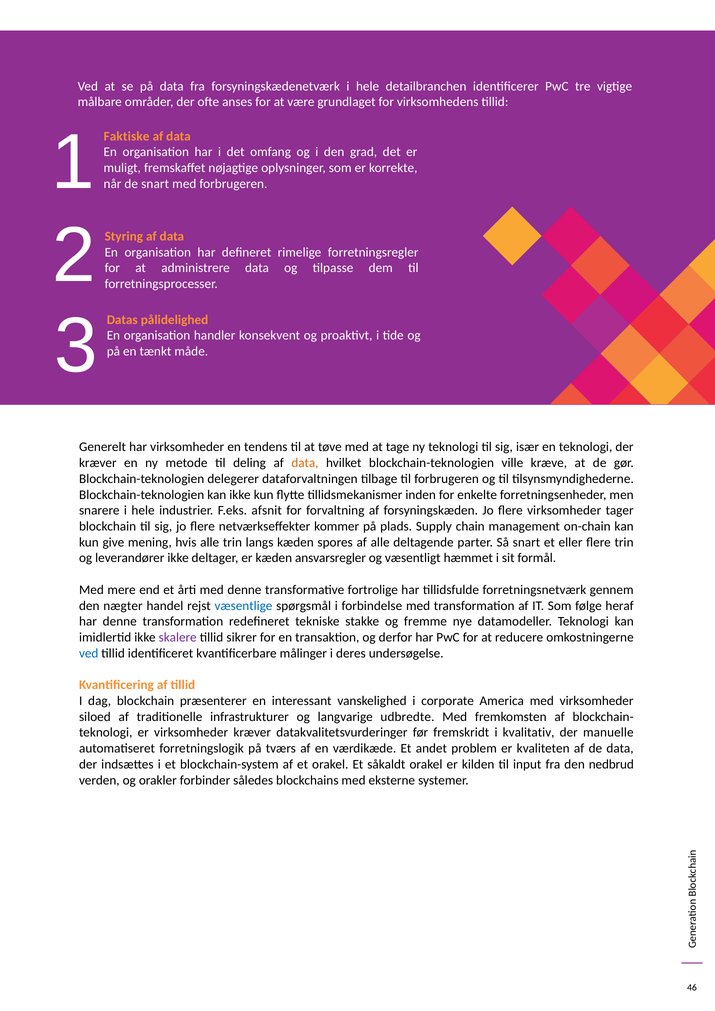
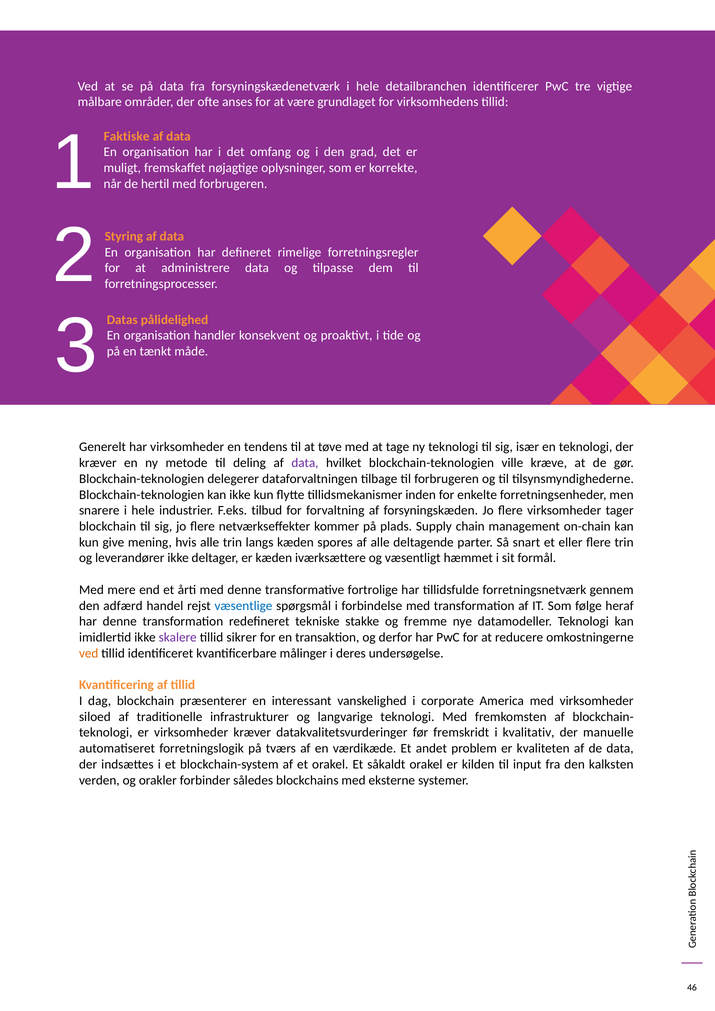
de snart: snart -> hertil
data at (305, 463) colour: orange -> purple
afsnit: afsnit -> tilbud
ansvarsregler: ansvarsregler -> iværksættere
nægter: nægter -> adfærd
ved at (89, 653) colour: blue -> orange
langvarige udbredte: udbredte -> teknologi
nedbrud: nedbrud -> kalksten
